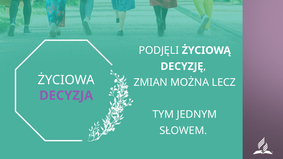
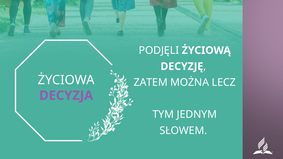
ZMIAN: ZMIAN -> ZATEM
